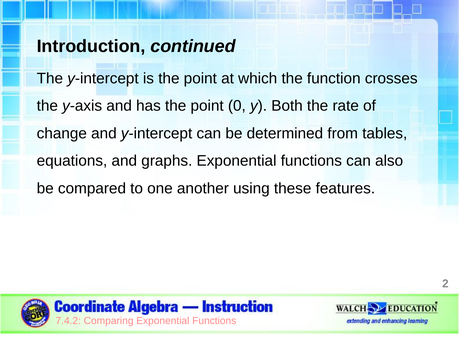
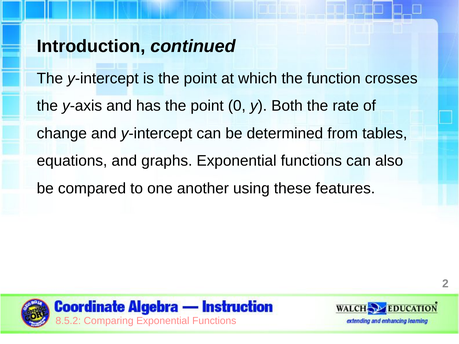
7.4.2: 7.4.2 -> 8.5.2
